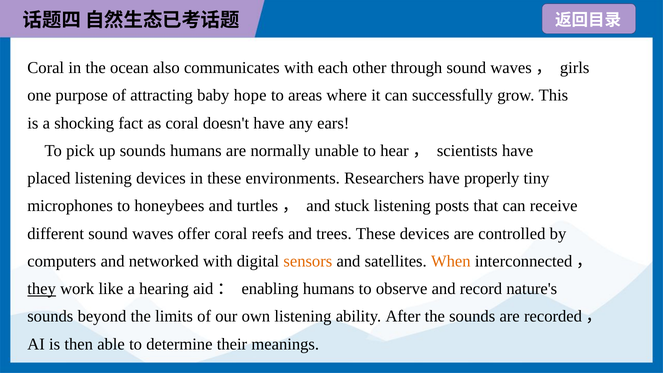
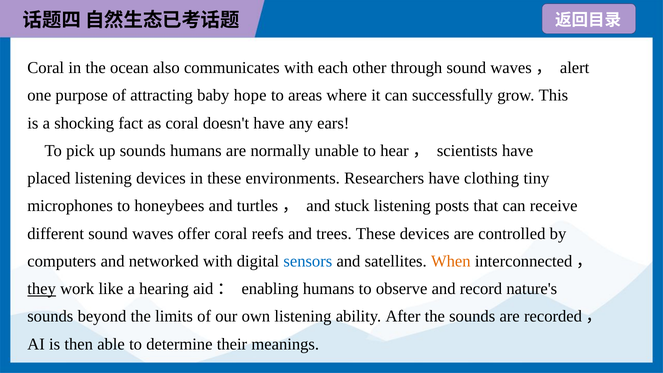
girls: girls -> alert
properly: properly -> clothing
sensors colour: orange -> blue
